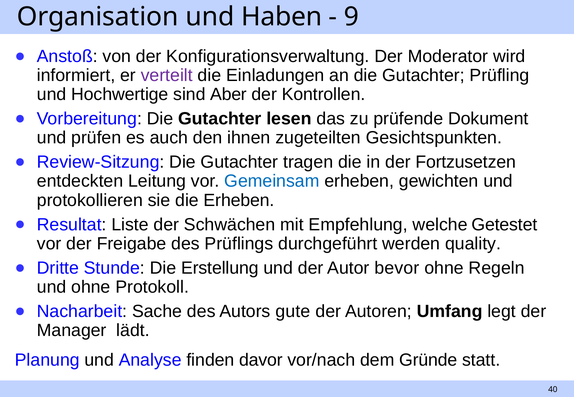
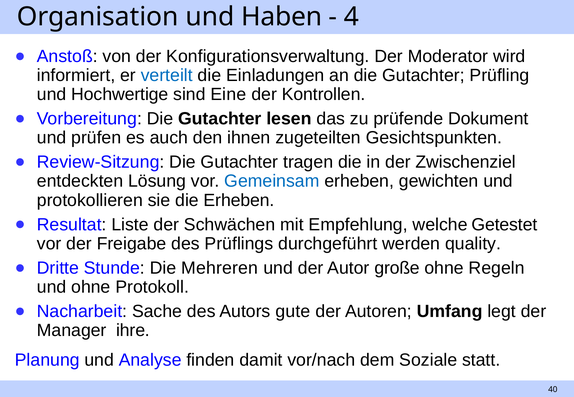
9: 9 -> 4
verteilt colour: purple -> blue
Aber: Aber -> Eine
Fortzusetzen: Fortzusetzen -> Zwischenziel
Leitung: Leitung -> Lösung
Erstellung: Erstellung -> Mehreren
bevor: bevor -> große
lädt: lädt -> ihre
davor: davor -> damit
Gründe: Gründe -> Soziale
